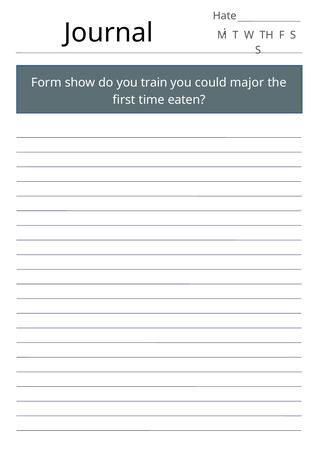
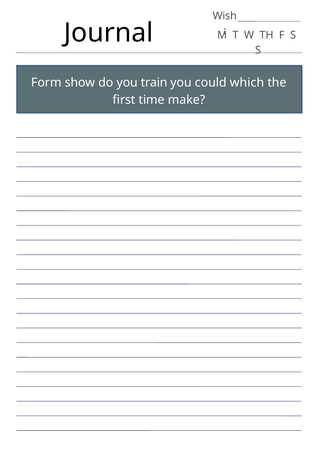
Hate: Hate -> Wish
major: major -> which
eaten: eaten -> make
